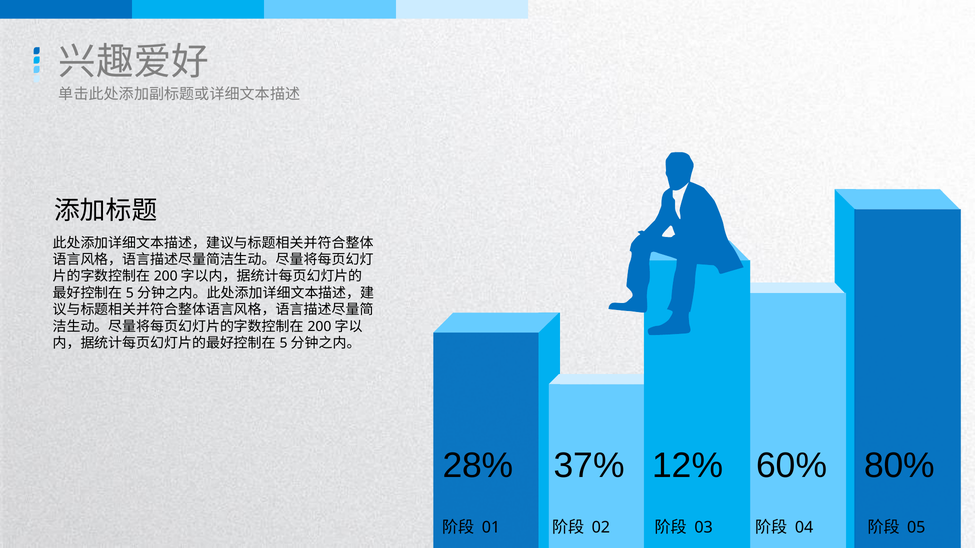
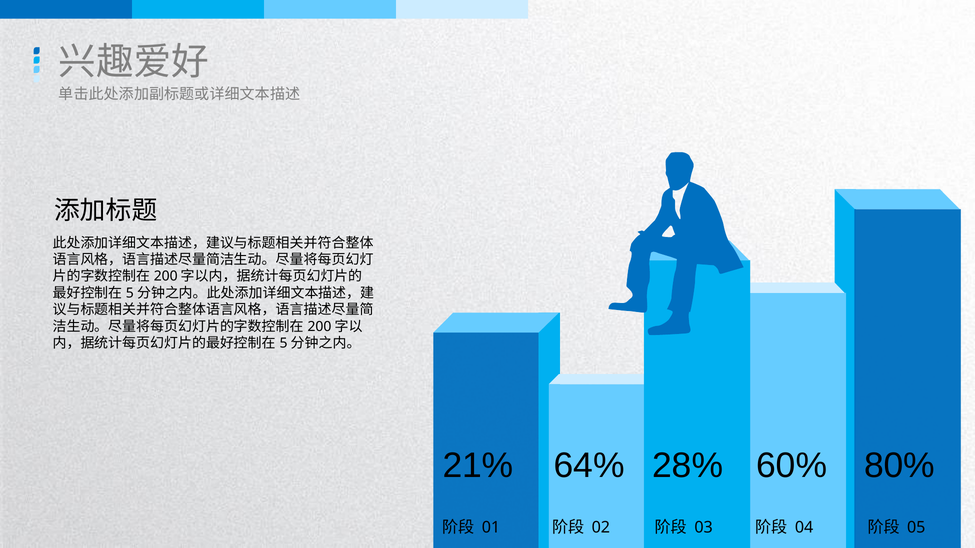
28%: 28% -> 21%
37%: 37% -> 64%
12%: 12% -> 28%
